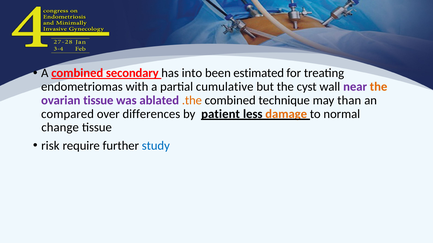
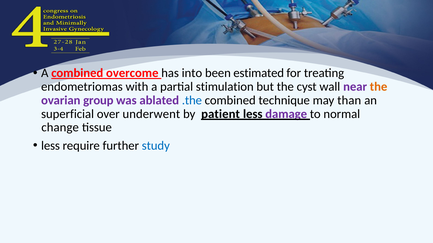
secondary: secondary -> overcome
cumulative: cumulative -> stimulation
ovarian tissue: tissue -> group
.the colour: orange -> blue
compared: compared -> superficial
differences: differences -> underwent
damage colour: orange -> purple
risk at (50, 146): risk -> less
